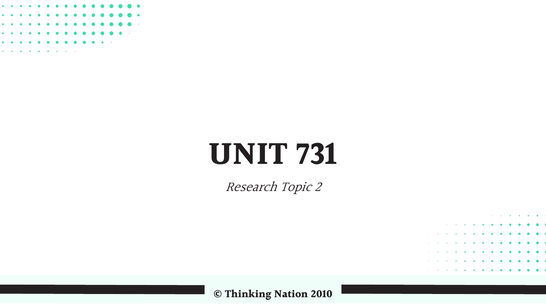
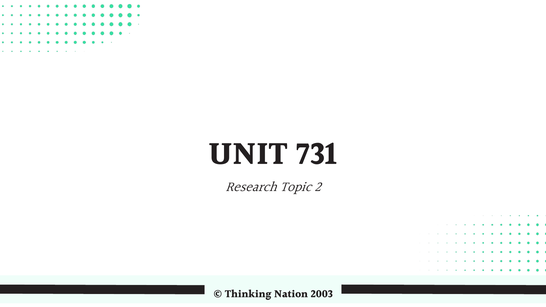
2010: 2010 -> 2003
